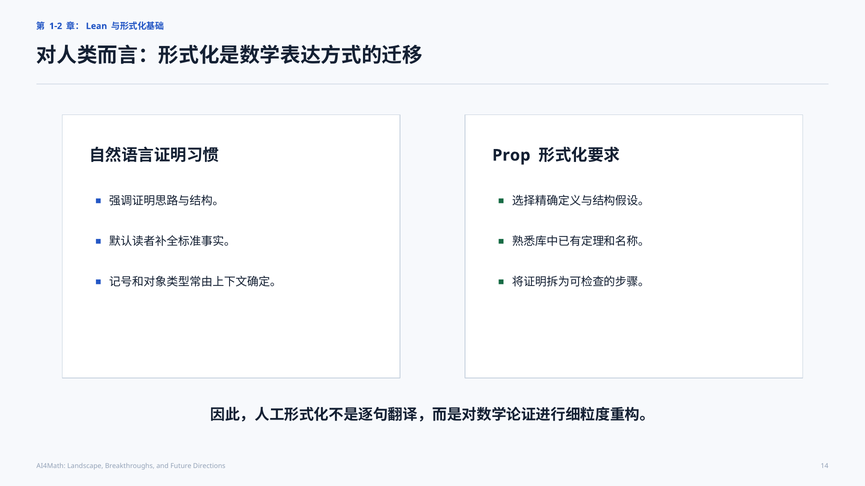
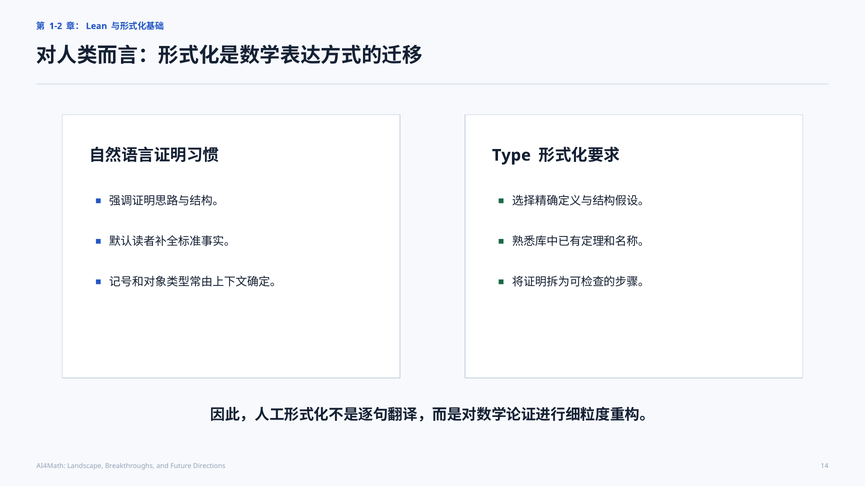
Prop: Prop -> Type
